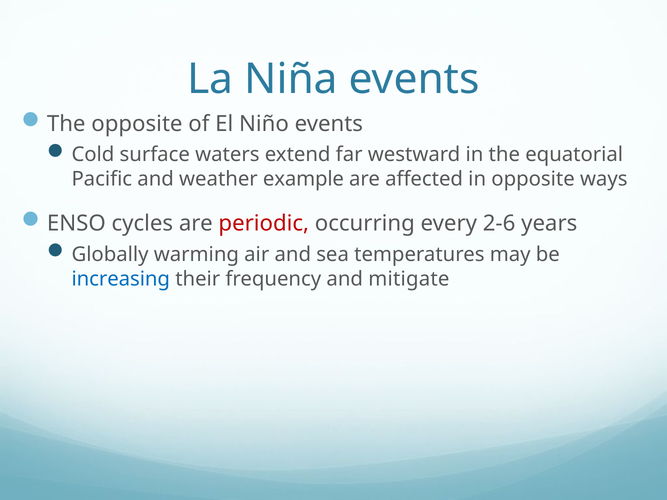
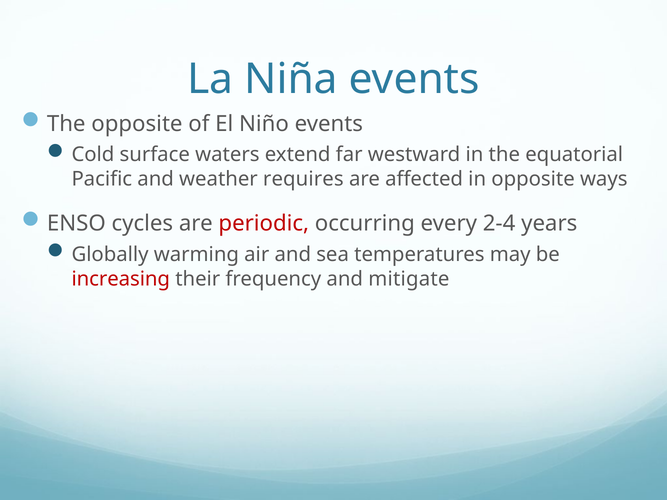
example: example -> requires
2-6: 2-6 -> 2-4
increasing colour: blue -> red
